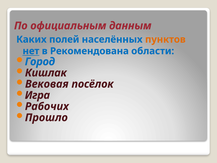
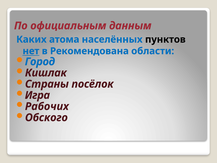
полей: полей -> атома
пунктов colour: orange -> black
Вековая: Вековая -> Страны
Прошло: Прошло -> Обского
